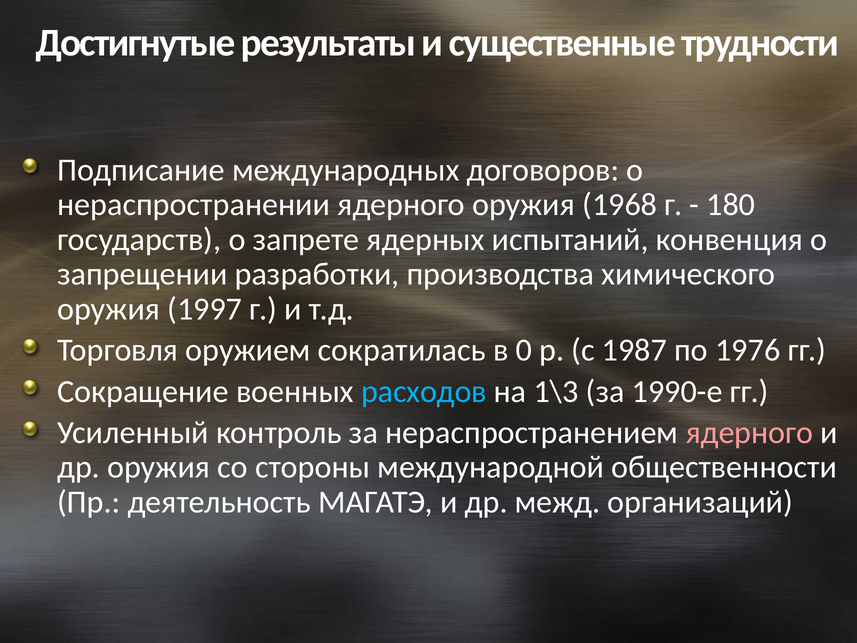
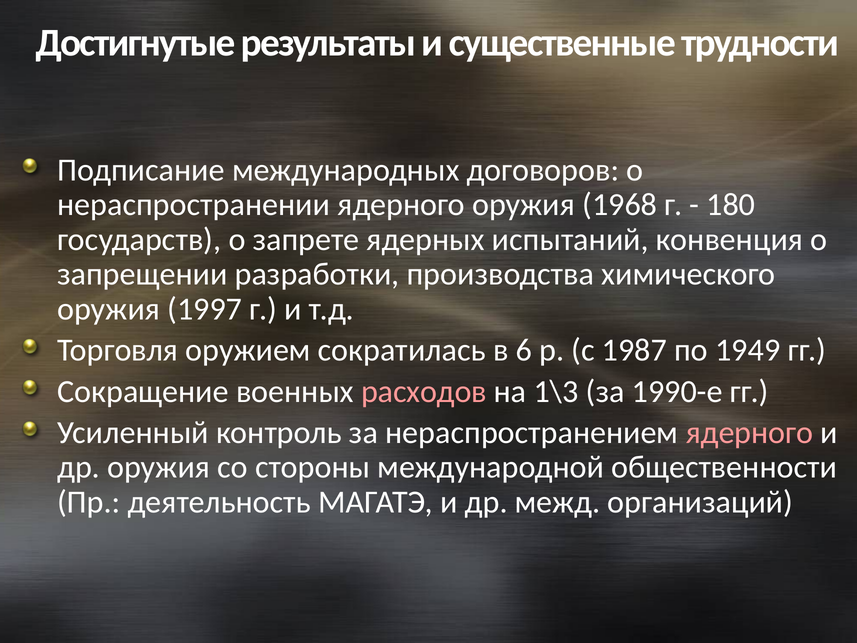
0: 0 -> 6
1976: 1976 -> 1949
расходов colour: light blue -> pink
